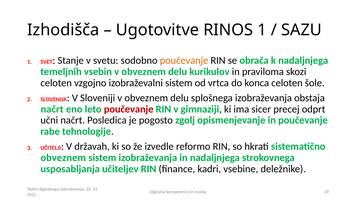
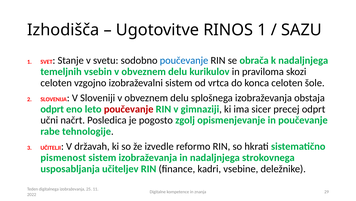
poučevanje at (184, 60) colour: orange -> blue
načrt at (52, 109): načrt -> odprt
obveznem at (63, 157): obveznem -> pismenost
